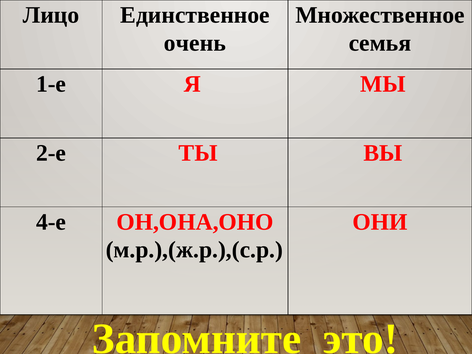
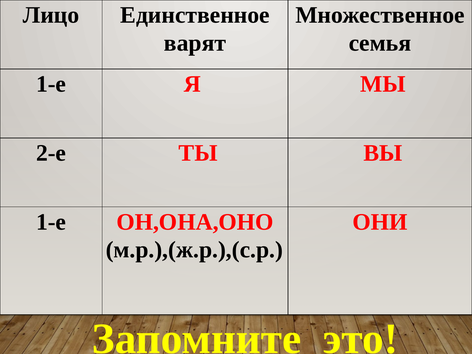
очень: очень -> варят
4-е at (51, 222): 4-е -> 1-е
